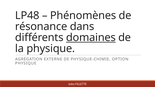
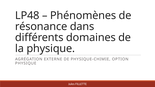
domaines underline: present -> none
